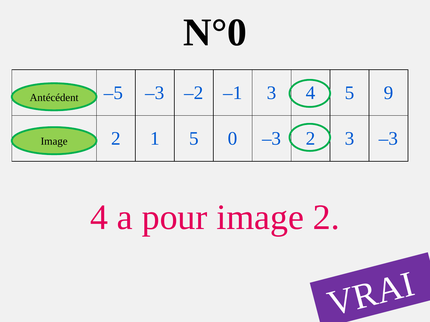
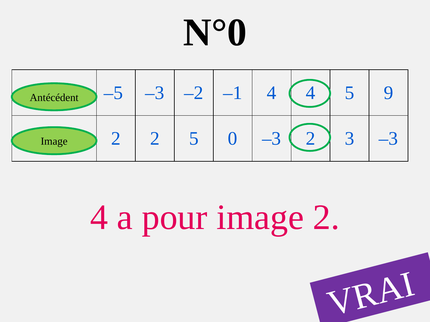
–1 3: 3 -> 4
2 1: 1 -> 2
